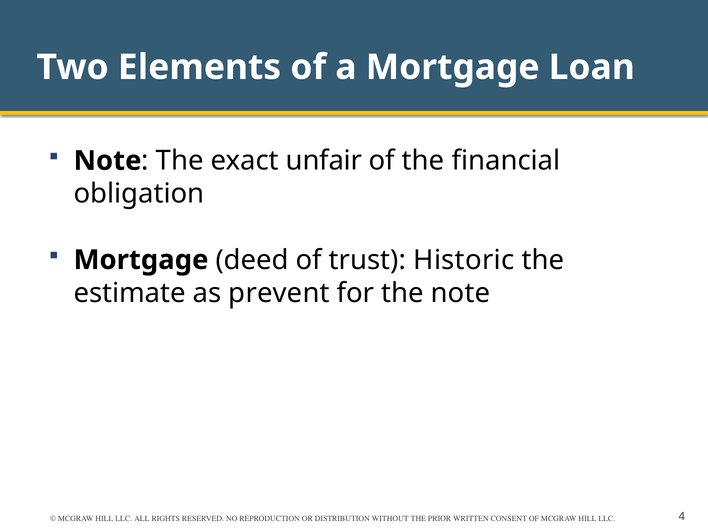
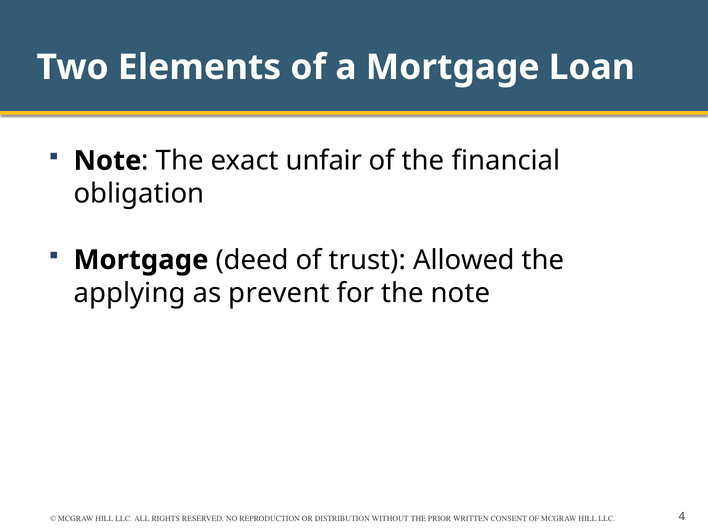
Historic: Historic -> Allowed
estimate: estimate -> applying
